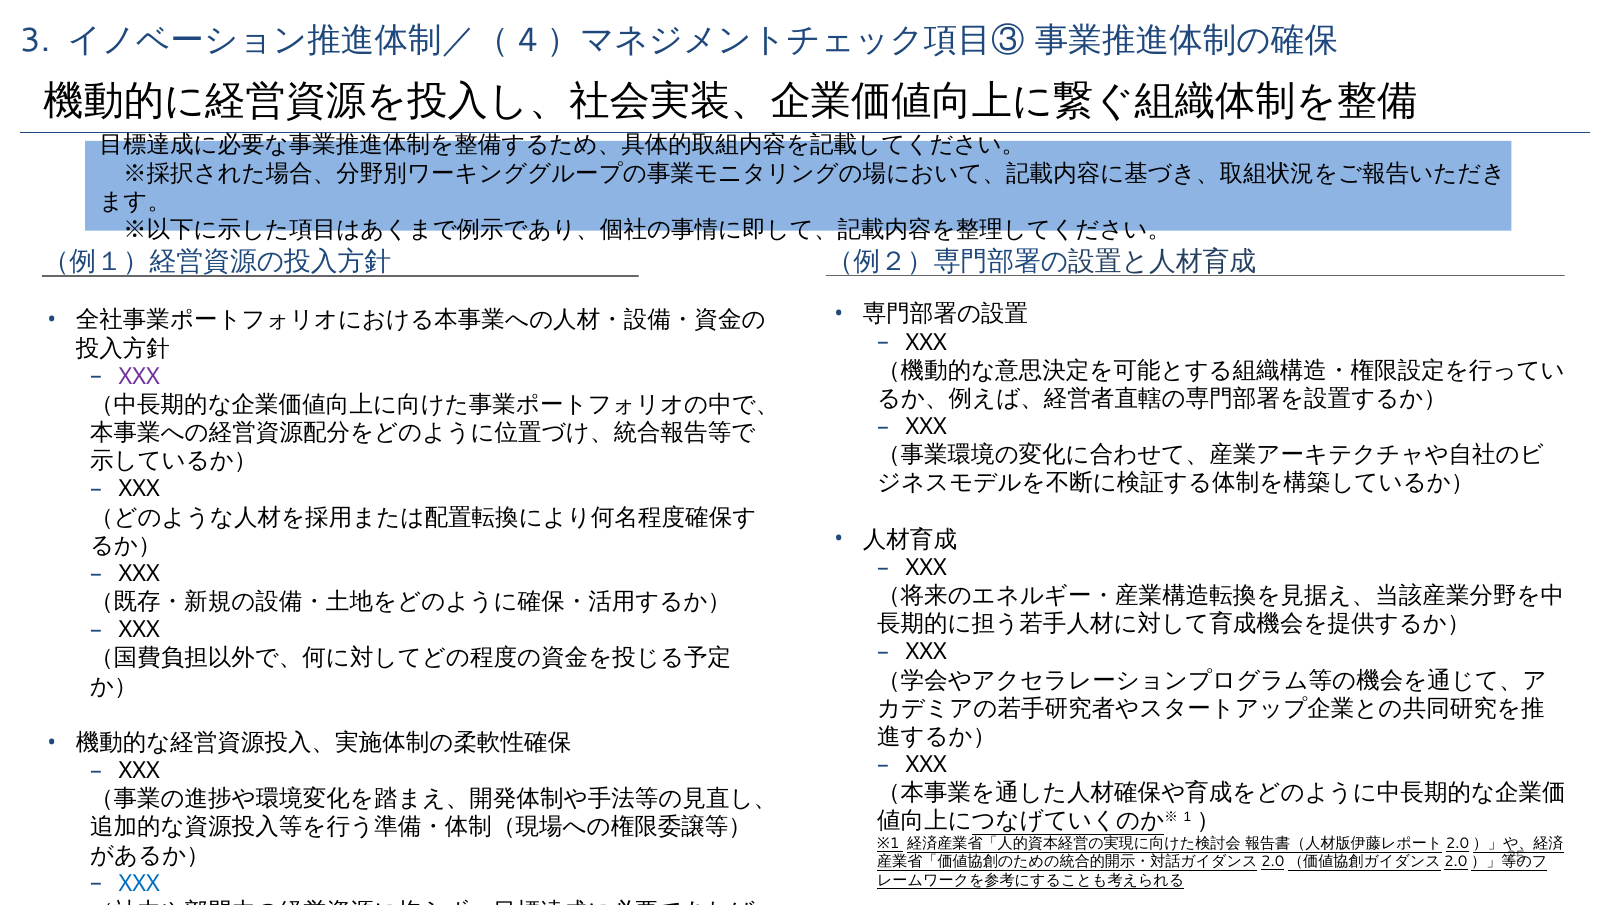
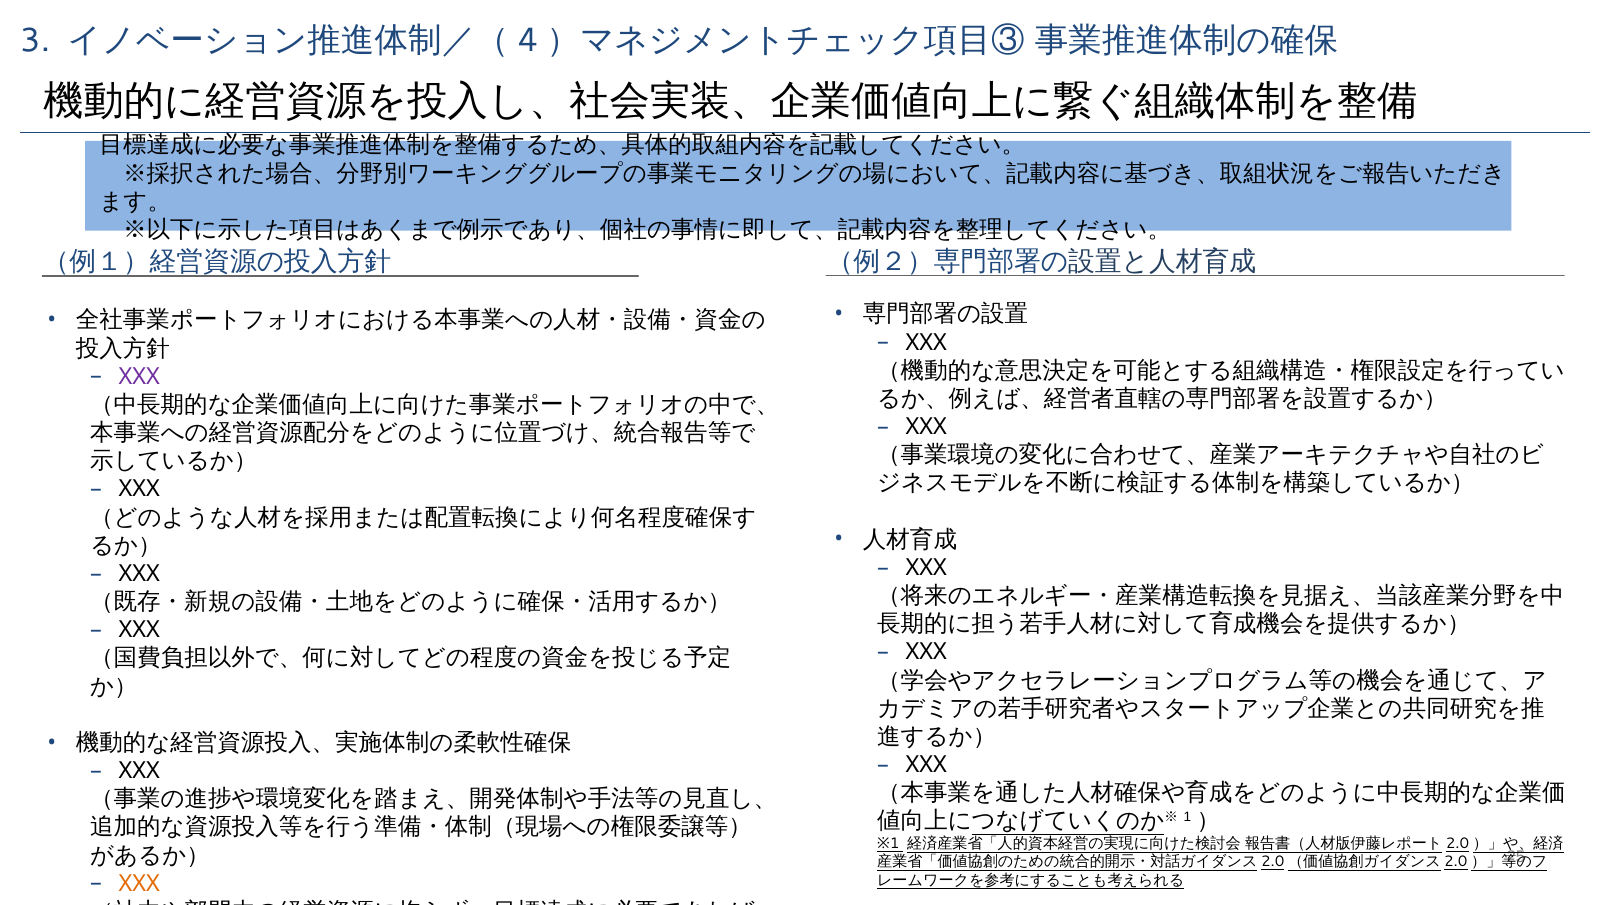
XXX at (139, 884) colour: blue -> orange
